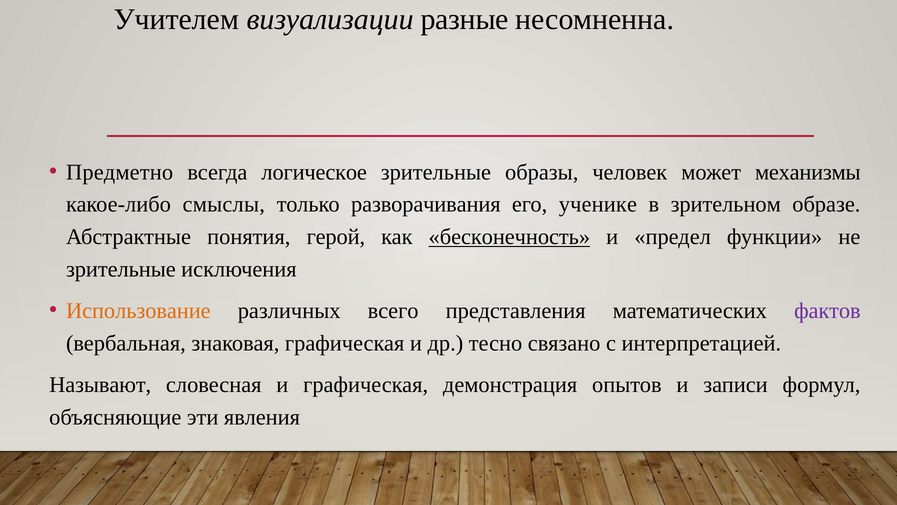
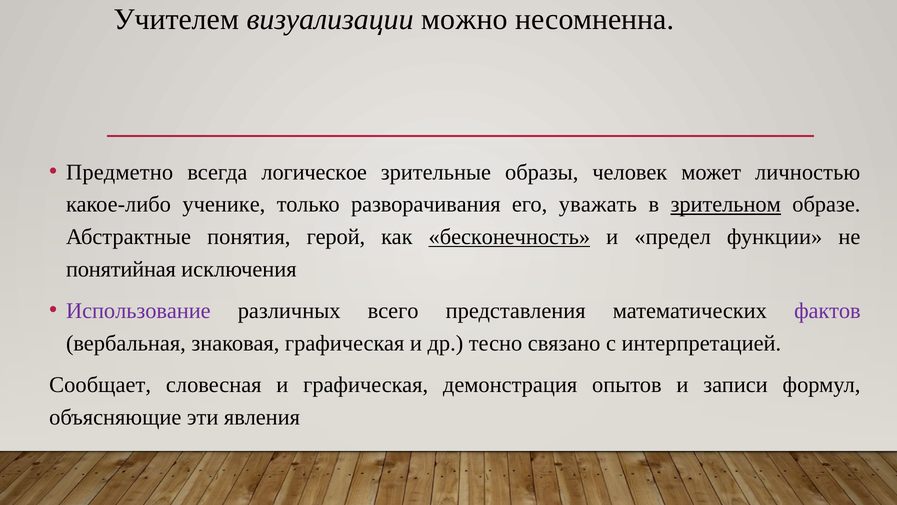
разные: разные -> можно
механизмы: механизмы -> личностью
смыслы: смыслы -> ученике
ученике: ученике -> уважать
зрительном underline: none -> present
зрительные at (121, 269): зрительные -> понятийная
Использование colour: orange -> purple
Называют: Называют -> Сообщает
